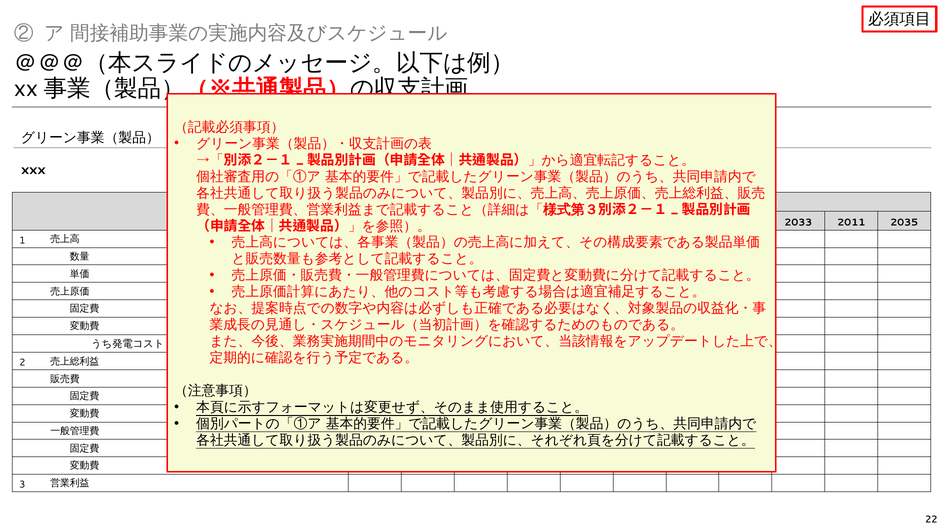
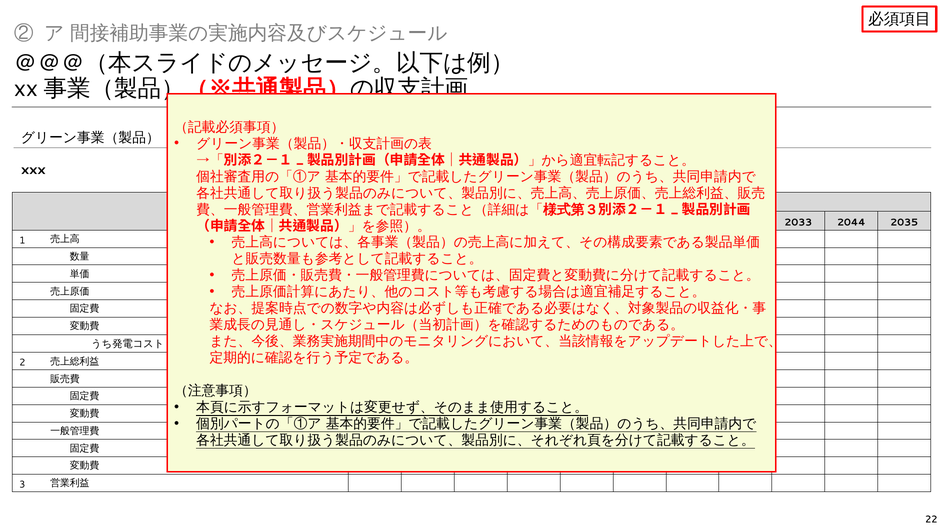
2011: 2011 -> 2044
